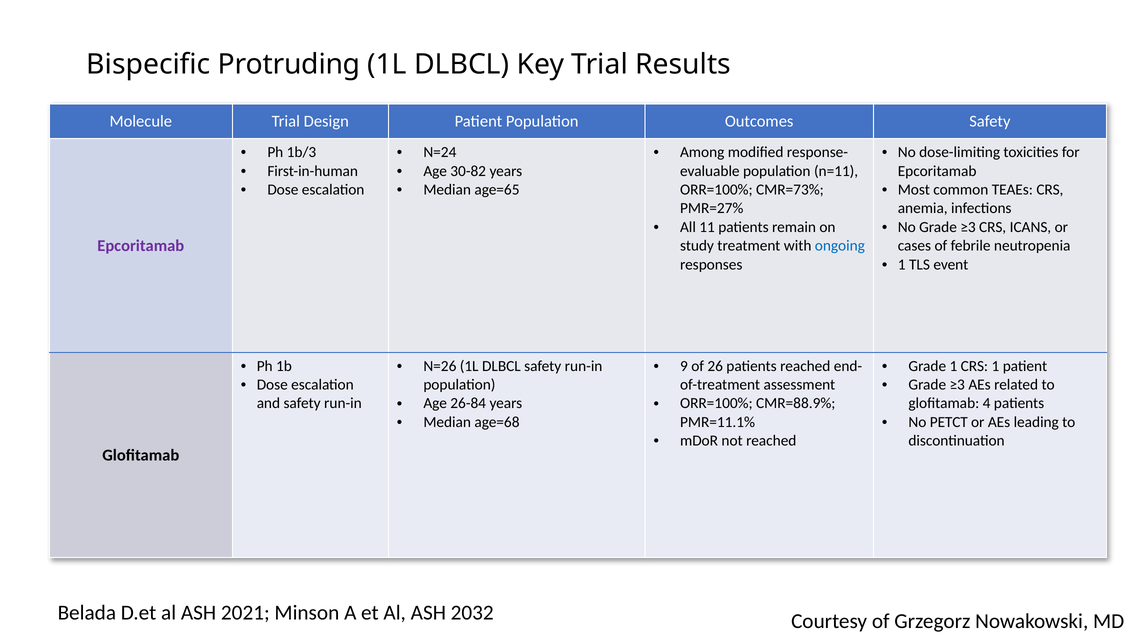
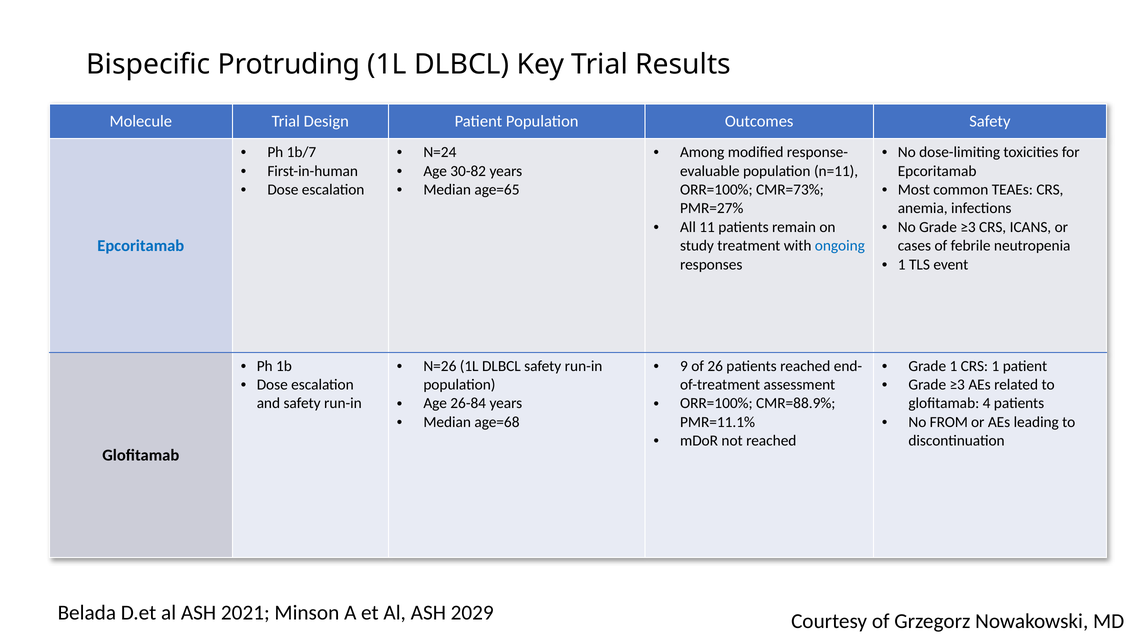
1b/3: 1b/3 -> 1b/7
Epcoritamab at (141, 246) colour: purple -> blue
PETCT: PETCT -> FROM
2032: 2032 -> 2029
